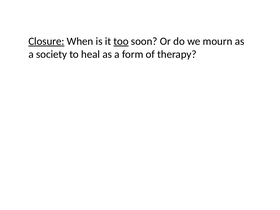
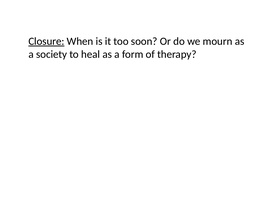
too underline: present -> none
